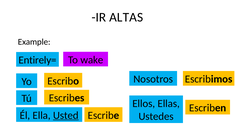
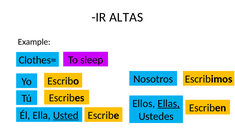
wake: wake -> sleep
Entirely=: Entirely= -> Clothes=
Ellas underline: none -> present
